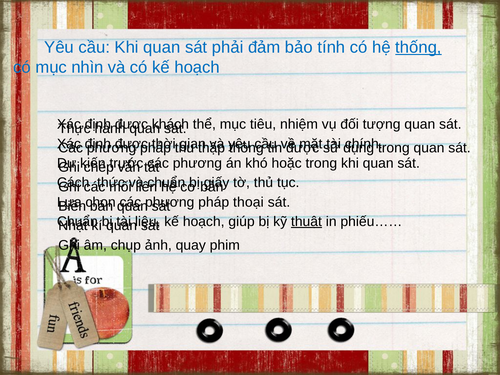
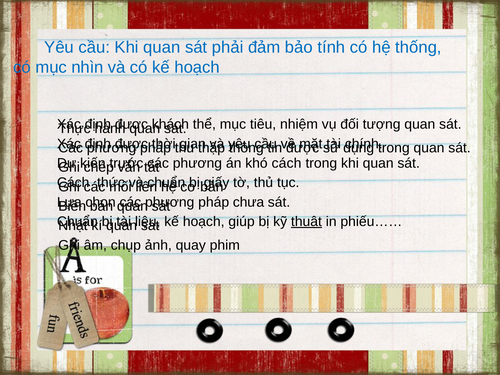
thống underline: present -> none
khó hoặc: hoặc -> cách
thoại: thoại -> chưa
